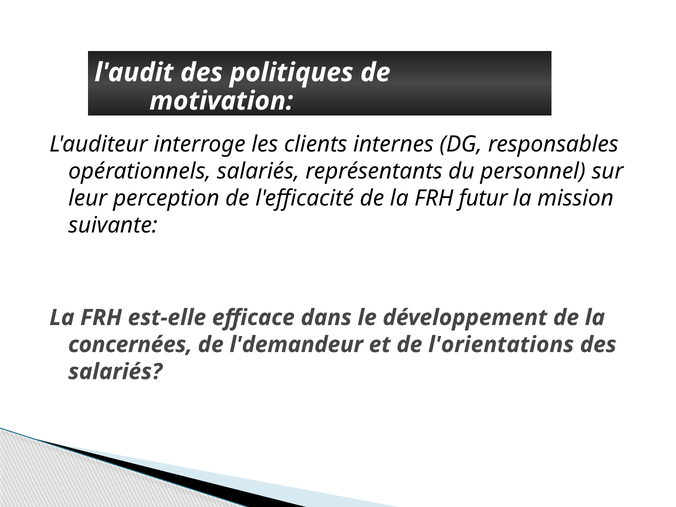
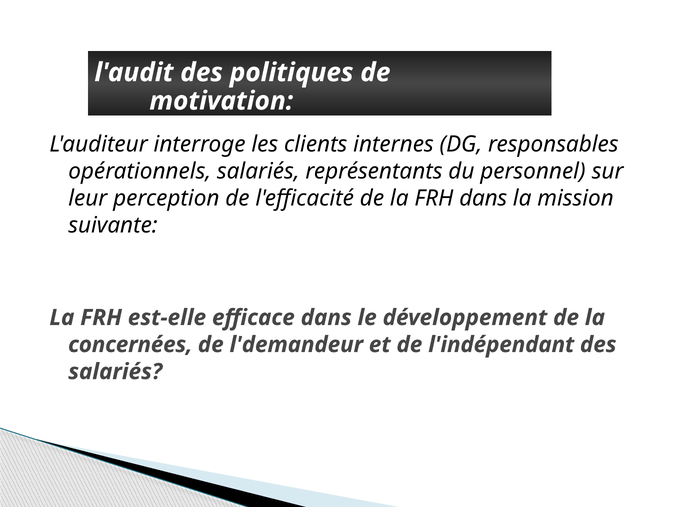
FRH futur: futur -> dans
l'orientations: l'orientations -> l'indépendant
